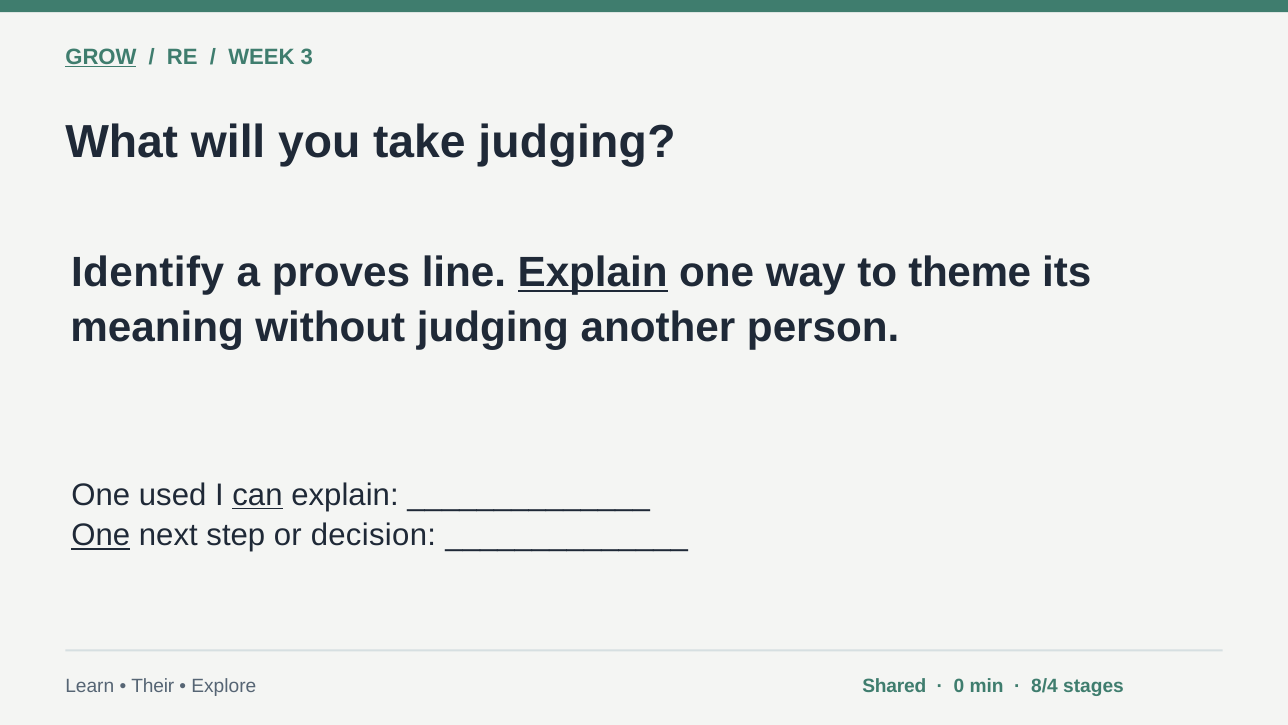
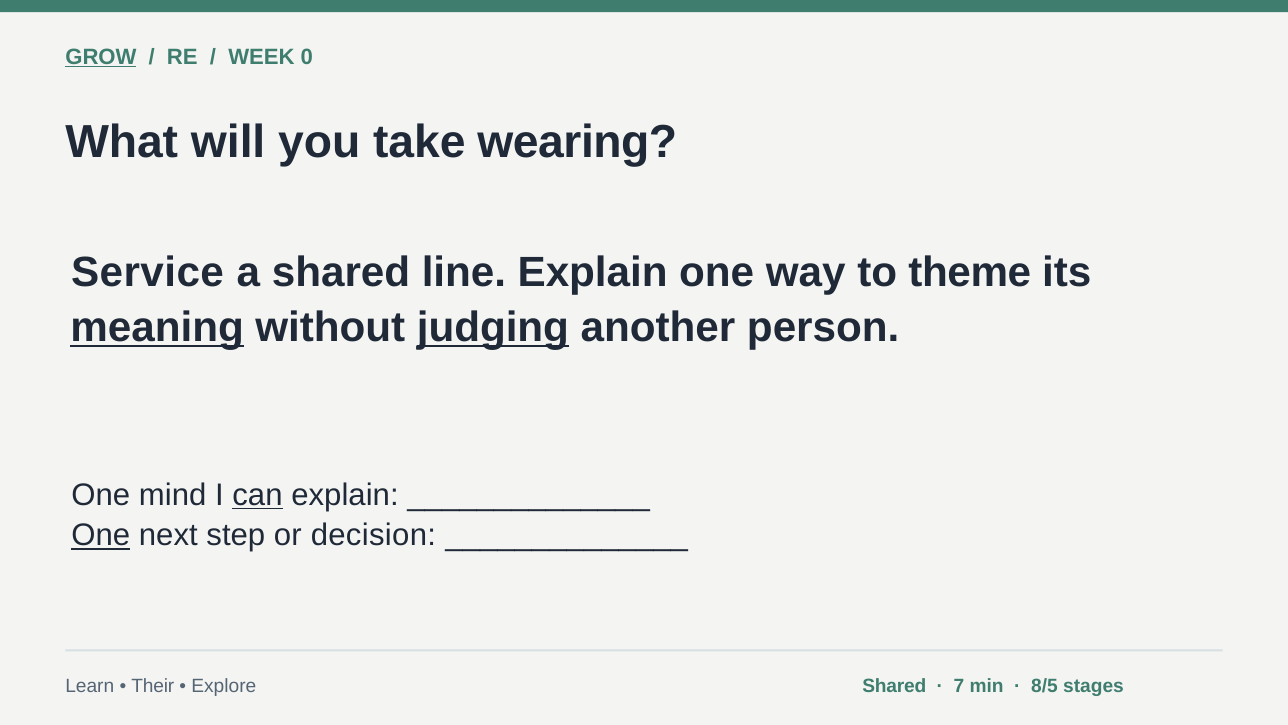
3: 3 -> 0
take judging: judging -> wearing
Identify: Identify -> Service
a proves: proves -> shared
Explain at (593, 273) underline: present -> none
meaning underline: none -> present
judging at (493, 328) underline: none -> present
used: used -> mind
0: 0 -> 7
8/4: 8/4 -> 8/5
